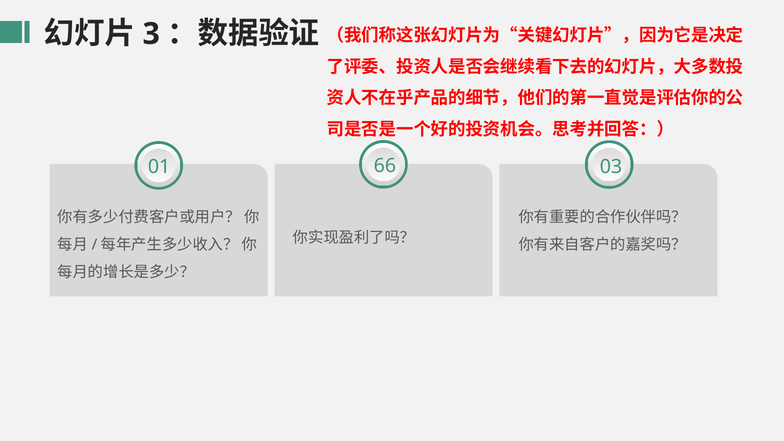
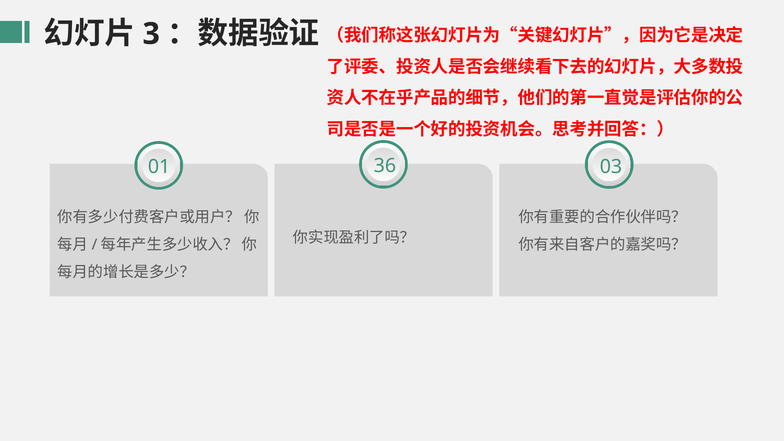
66: 66 -> 36
